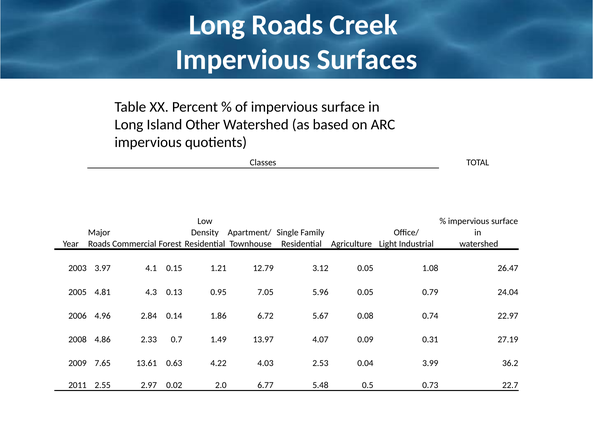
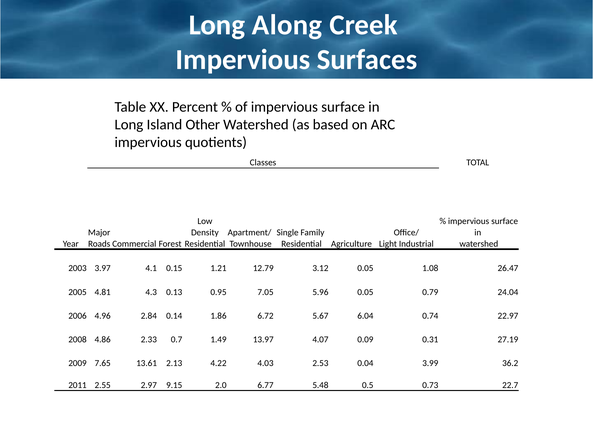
Roads: Roads -> Along
0.08: 0.08 -> 6.04
0.63: 0.63 -> 2.13
0.02: 0.02 -> 9.15
